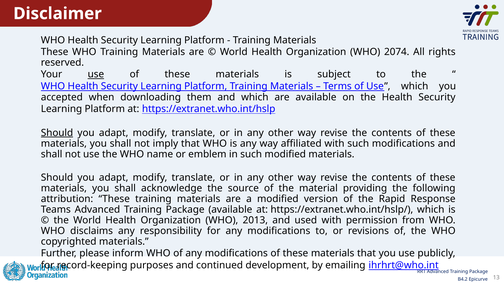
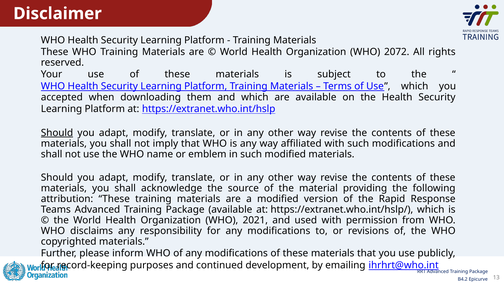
2074: 2074 -> 2072
use at (96, 74) underline: present -> none
2013: 2013 -> 2021
